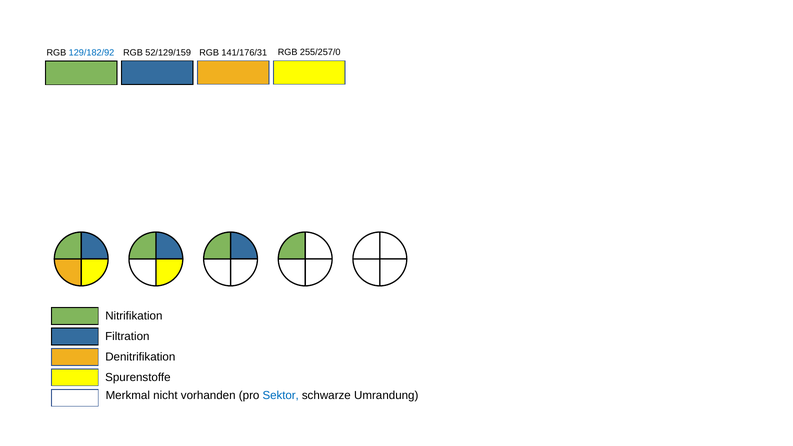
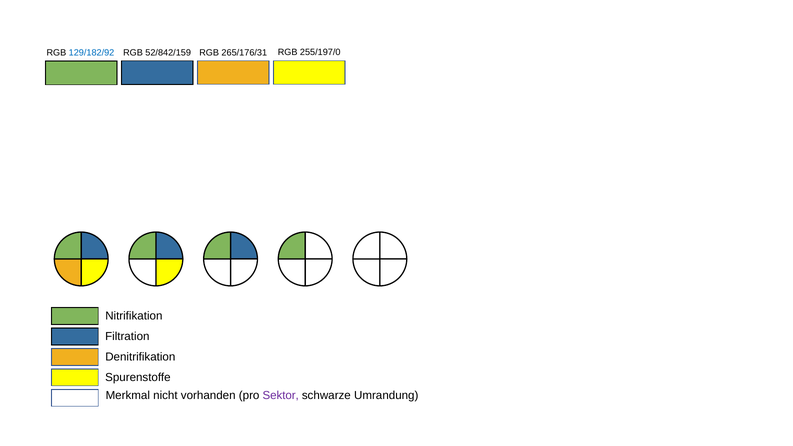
52/129/159: 52/129/159 -> 52/842/159
255/257/0: 255/257/0 -> 255/197/0
141/176/31: 141/176/31 -> 265/176/31
Sektor colour: blue -> purple
